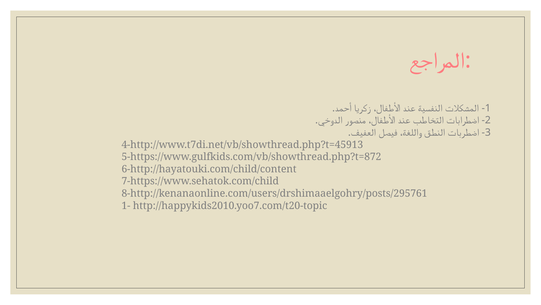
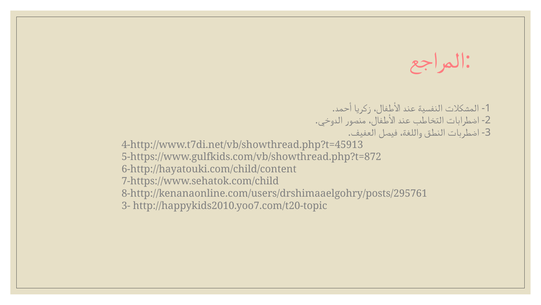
1-: 1- -> 3-
